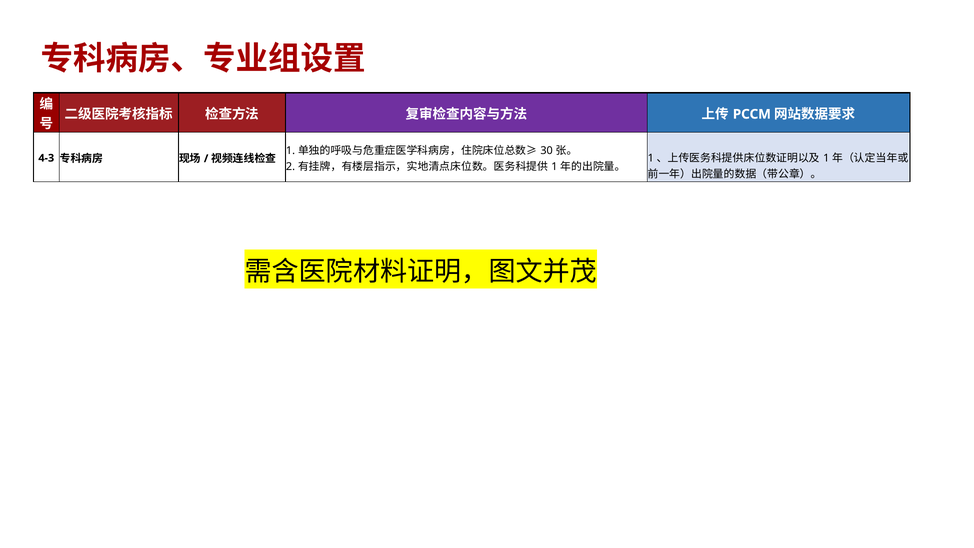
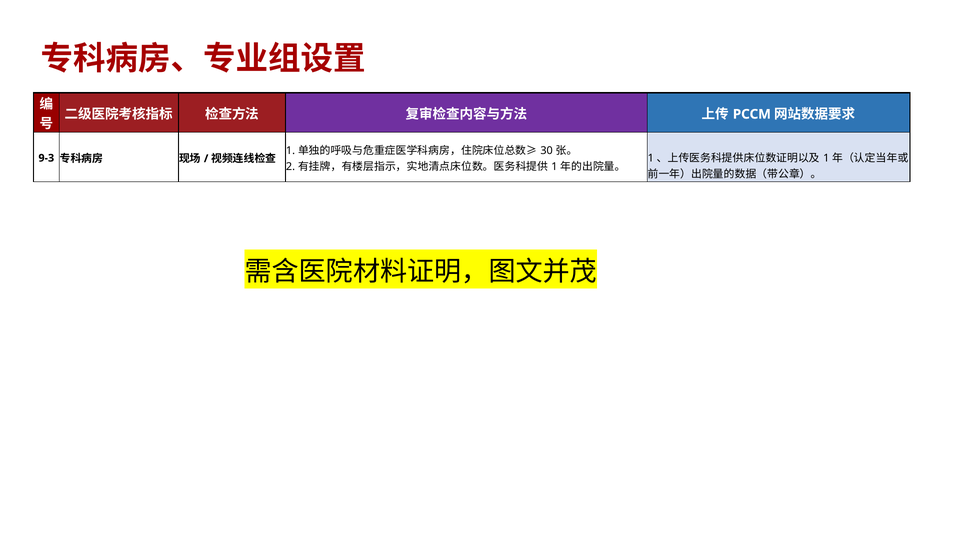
4-3: 4-3 -> 9-3
